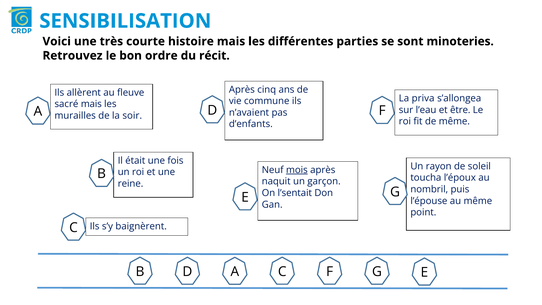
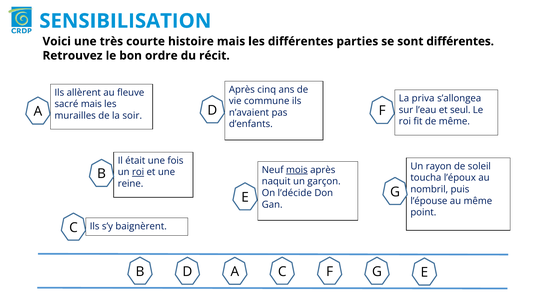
sont minoteries: minoteries -> différentes
être: être -> seul
roi at (138, 172) underline: none -> present
l’sentait: l’sentait -> l’décide
